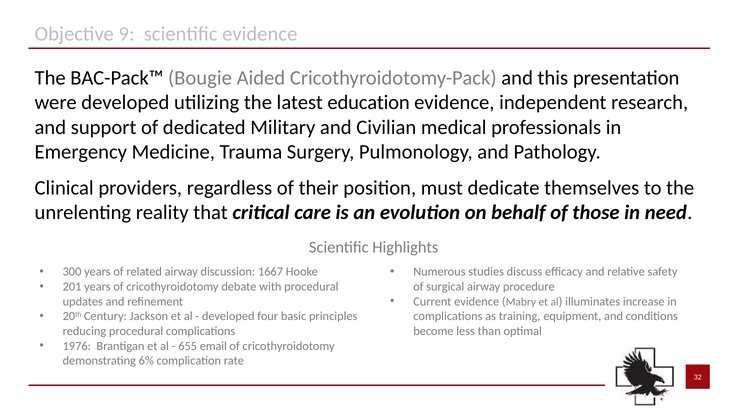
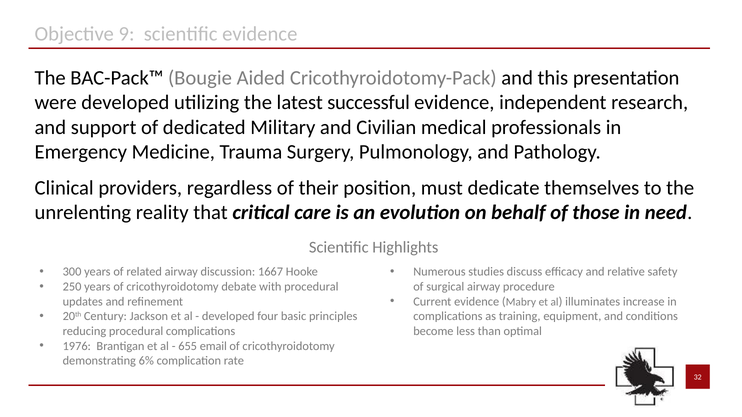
education: education -> successful
201: 201 -> 250
